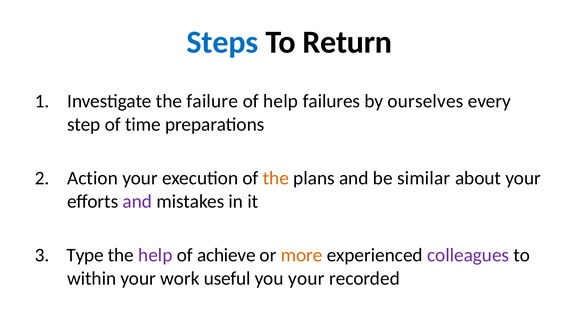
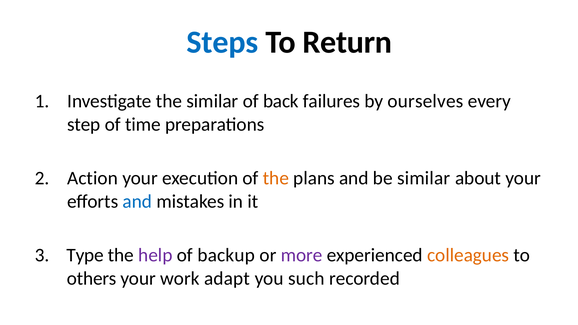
the failure: failure -> similar
of help: help -> back
and at (137, 201) colour: purple -> blue
achieve: achieve -> backup
more colour: orange -> purple
colleagues colour: purple -> orange
within: within -> others
useful: useful -> adapt
you your: your -> such
